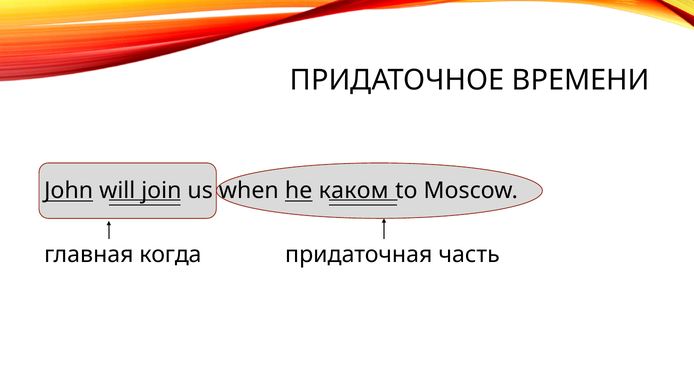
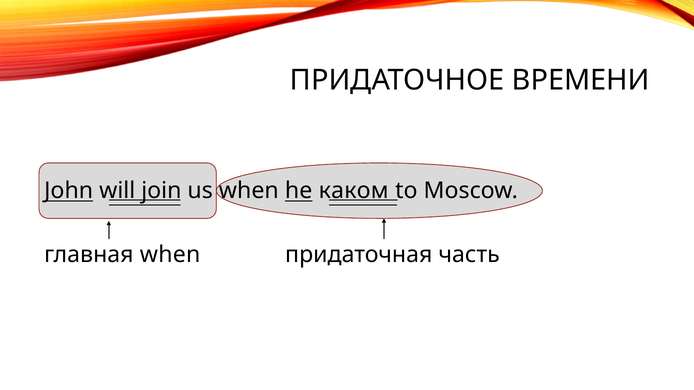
главная когда: когда -> when
